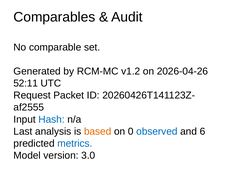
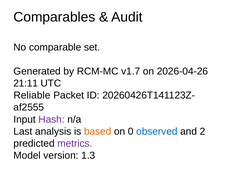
v1.2: v1.2 -> v1.7
52:11: 52:11 -> 21:11
Request: Request -> Reliable
Hash colour: blue -> purple
6: 6 -> 2
metrics colour: blue -> purple
3.0: 3.0 -> 1.3
